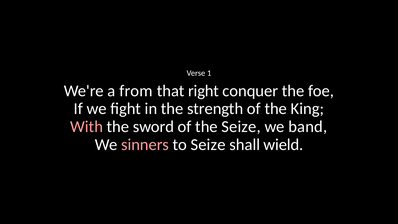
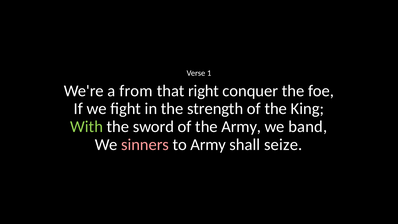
With colour: pink -> light green
the Seize: Seize -> Army
to Seize: Seize -> Army
wield: wield -> seize
